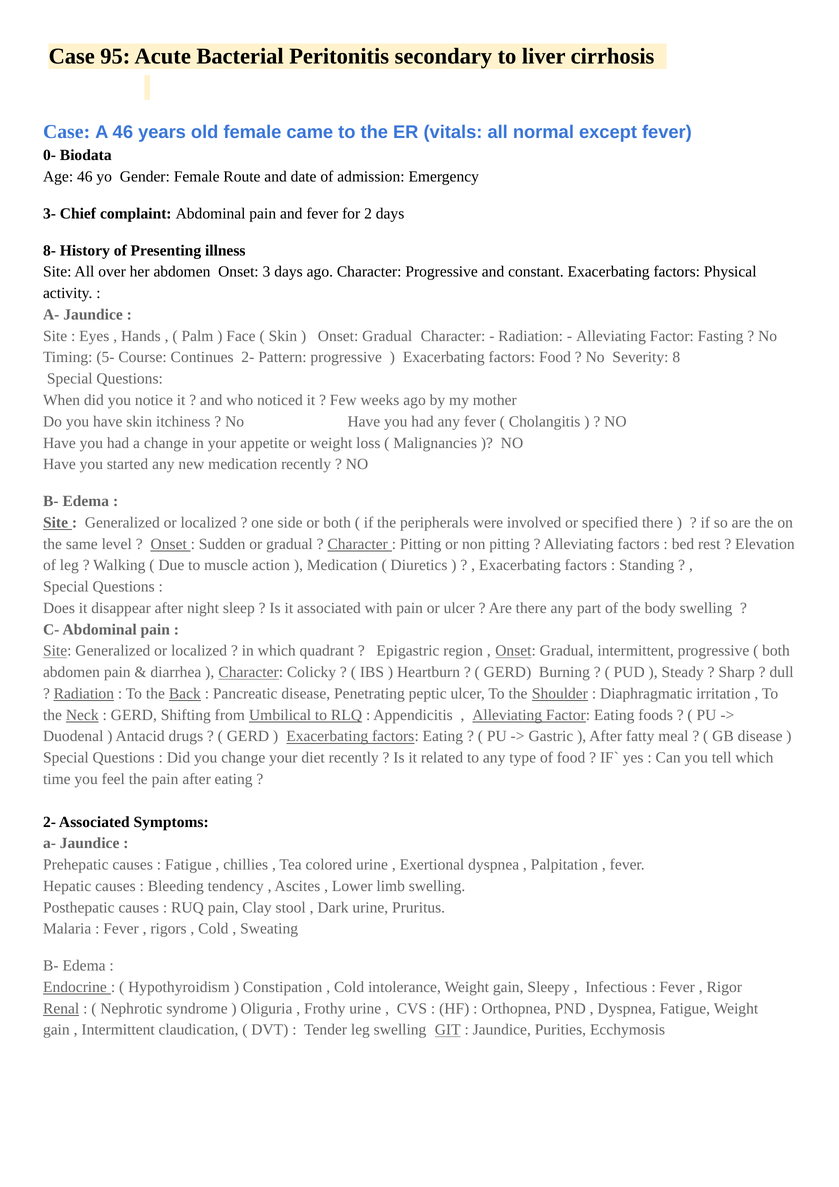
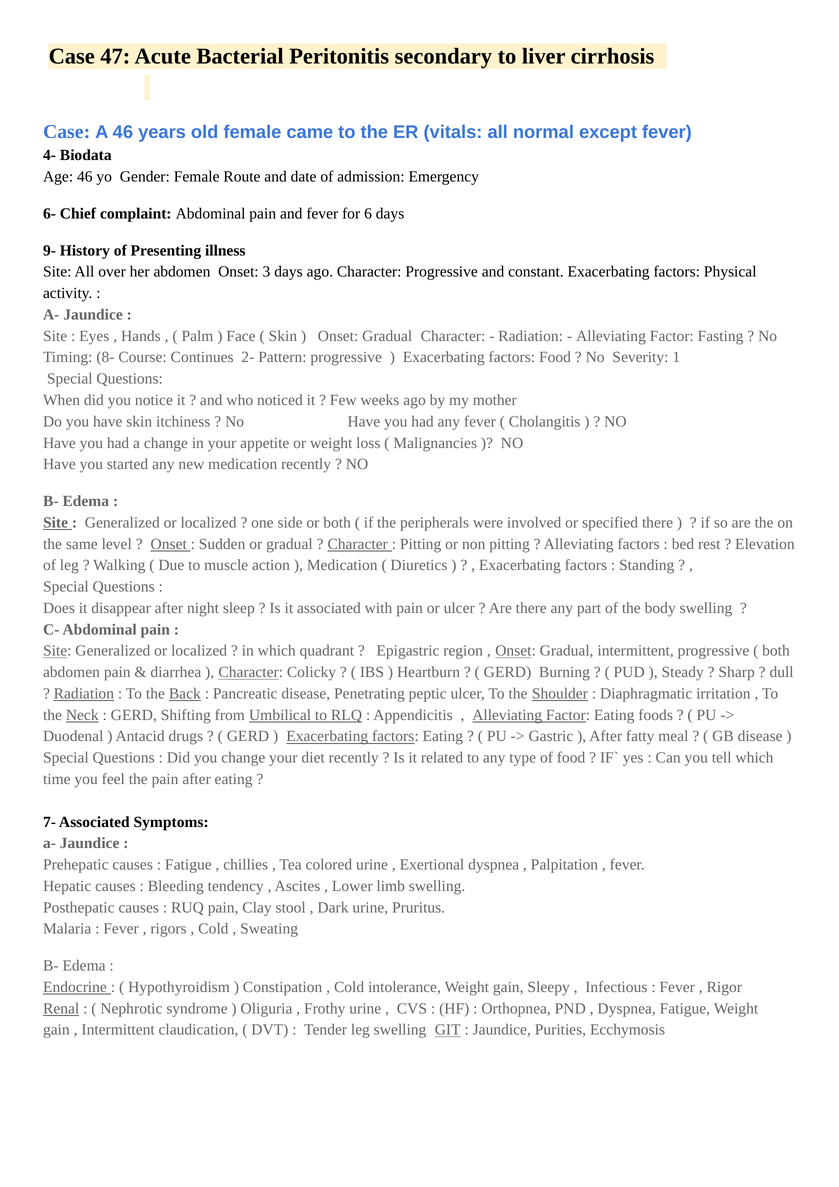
95: 95 -> 47
0-: 0- -> 4-
3-: 3- -> 6-
2: 2 -> 6
8-: 8- -> 9-
5-: 5- -> 8-
8: 8 -> 1
2- at (50, 822): 2- -> 7-
